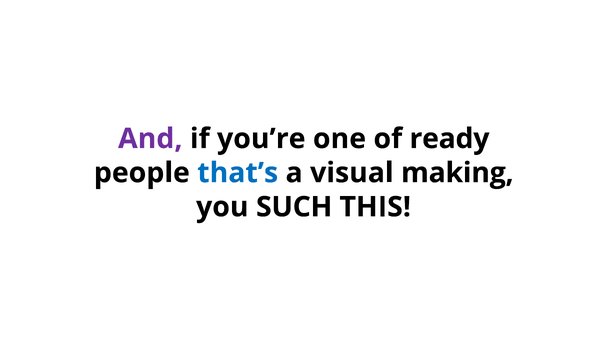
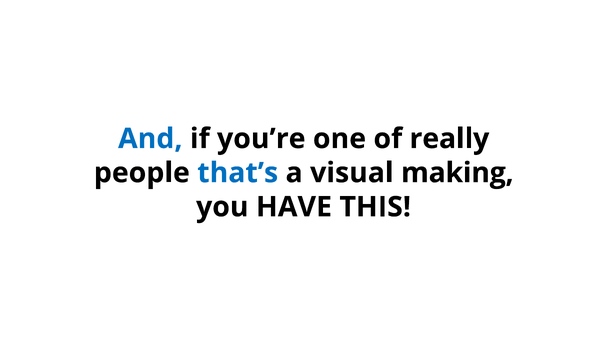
And colour: purple -> blue
ready: ready -> really
SUCH: SUCH -> HAVE
